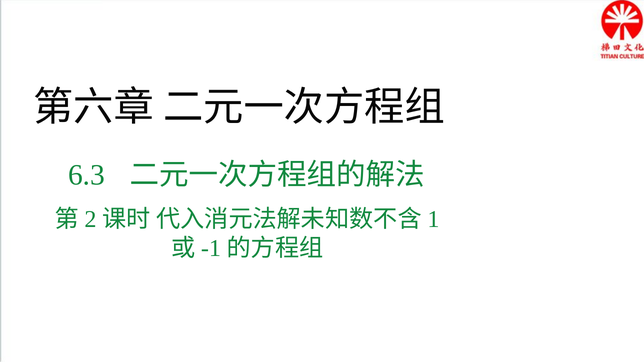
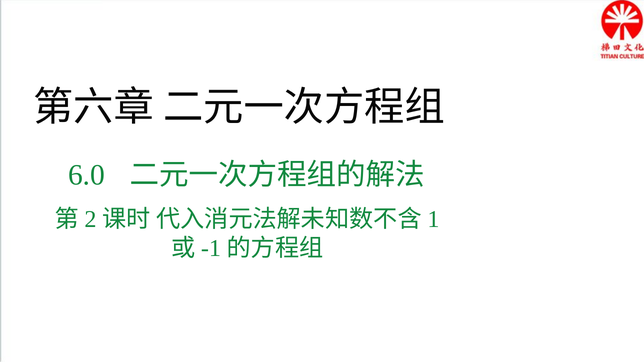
6.3: 6.3 -> 6.0
